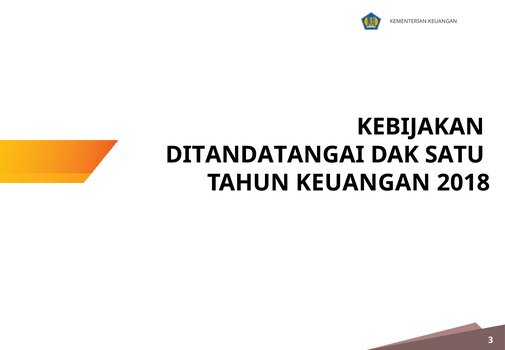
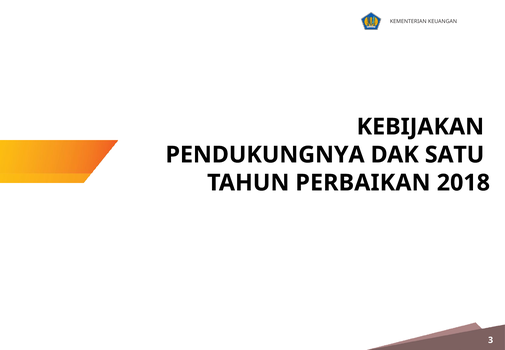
DITANDATANGAI: DITANDATANGAI -> PENDUKUNGNYA
TAHUN KEUANGAN: KEUANGAN -> PERBAIKAN
